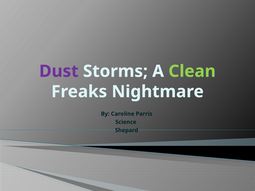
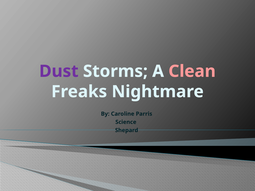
Clean colour: light green -> pink
